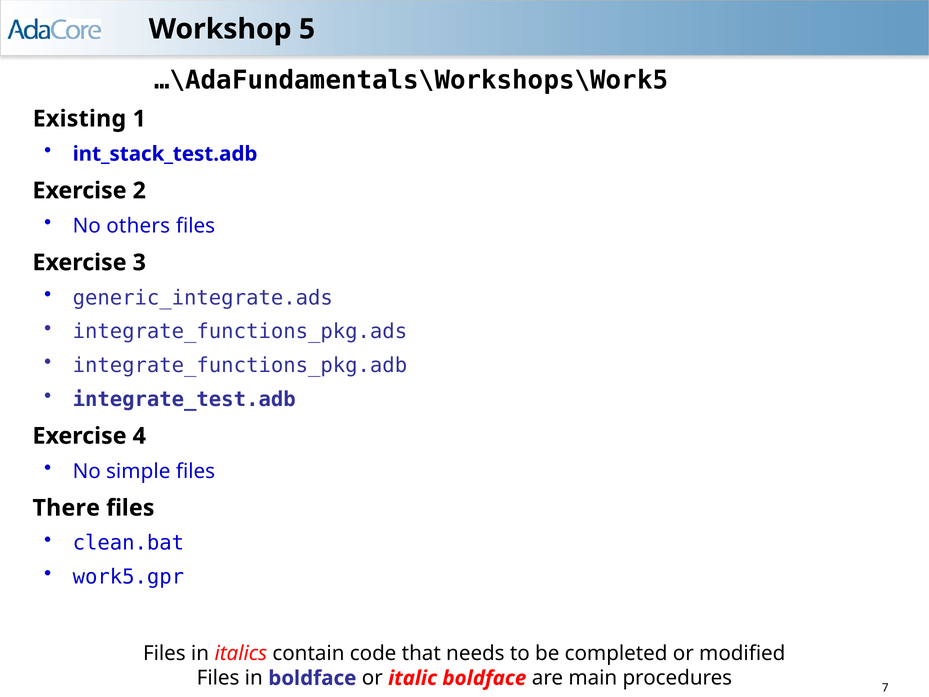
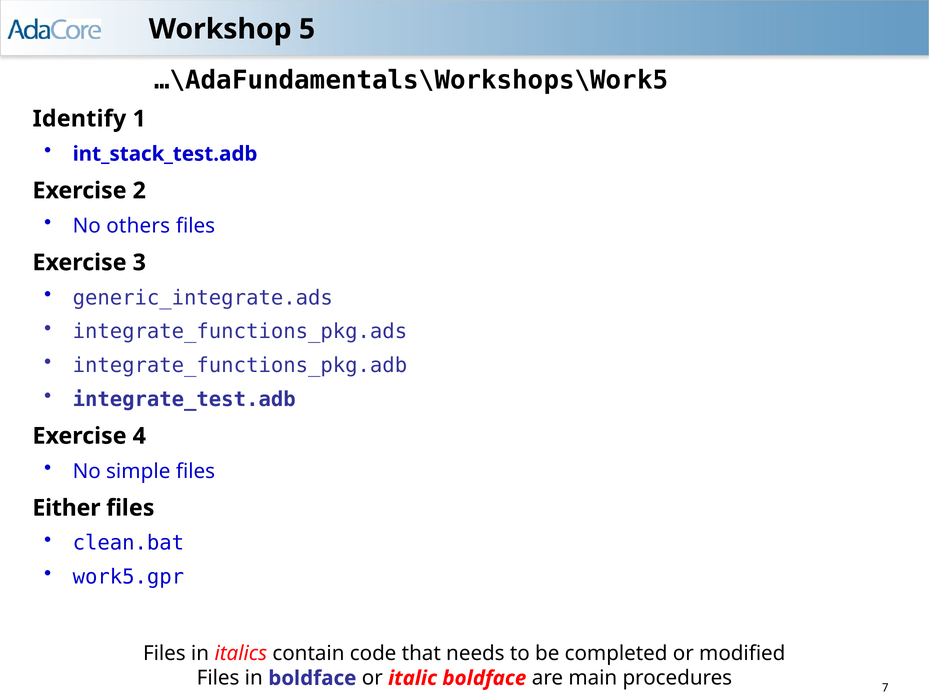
Existing: Existing -> Identify
There: There -> Either
